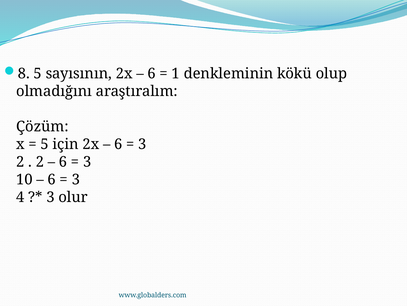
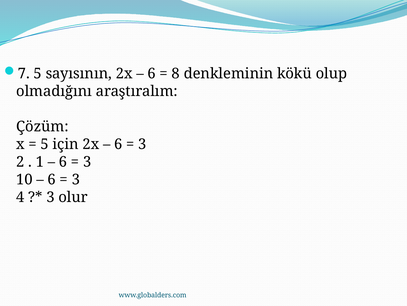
8: 8 -> 7
1: 1 -> 8
2 at (40, 162): 2 -> 1
